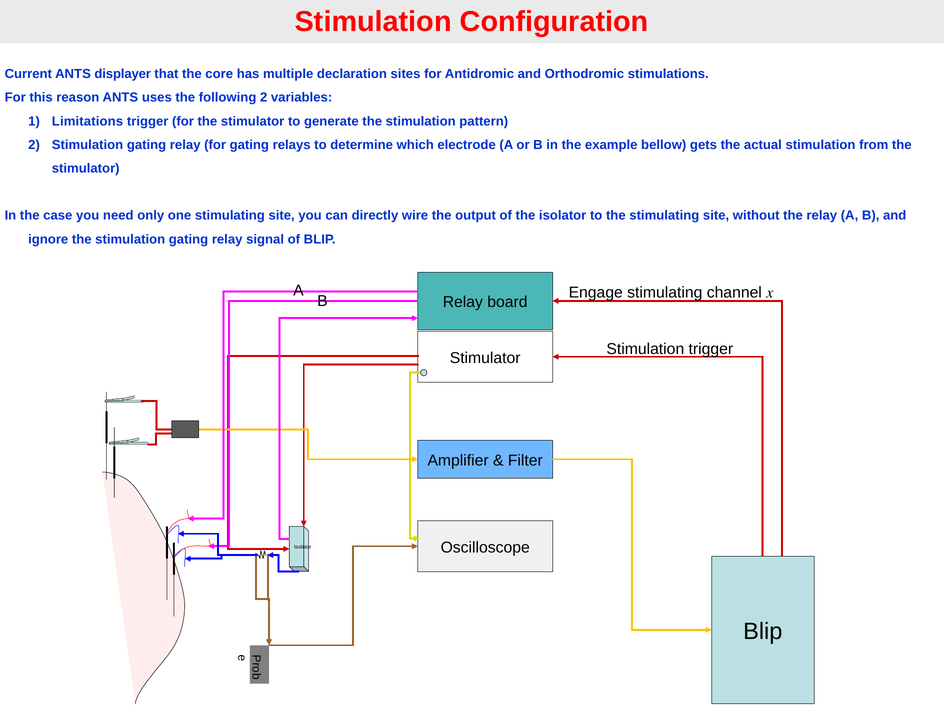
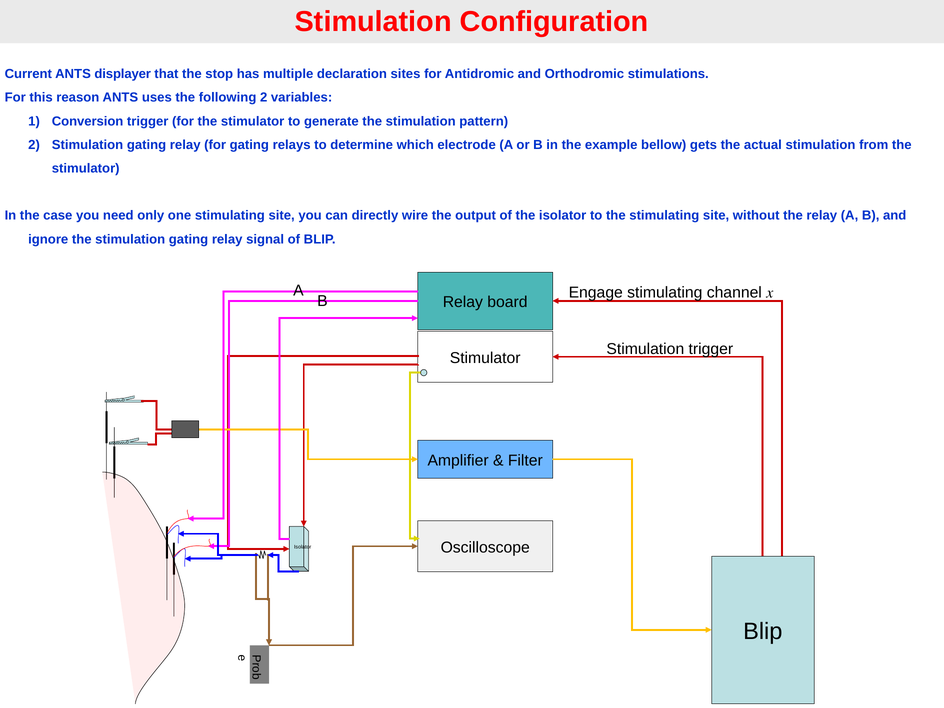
core: core -> stop
Limitations: Limitations -> Conversion
